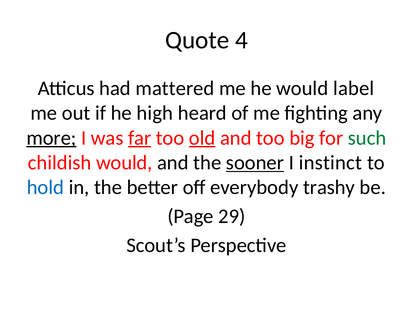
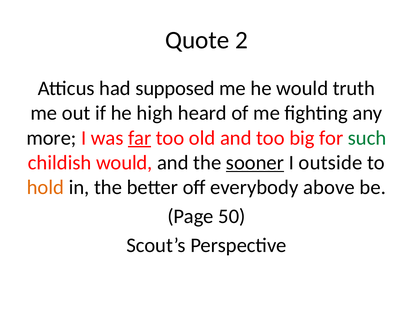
4: 4 -> 2
mattered: mattered -> supposed
label: label -> truth
more underline: present -> none
old underline: present -> none
instinct: instinct -> outside
hold colour: blue -> orange
trashy: trashy -> above
29: 29 -> 50
